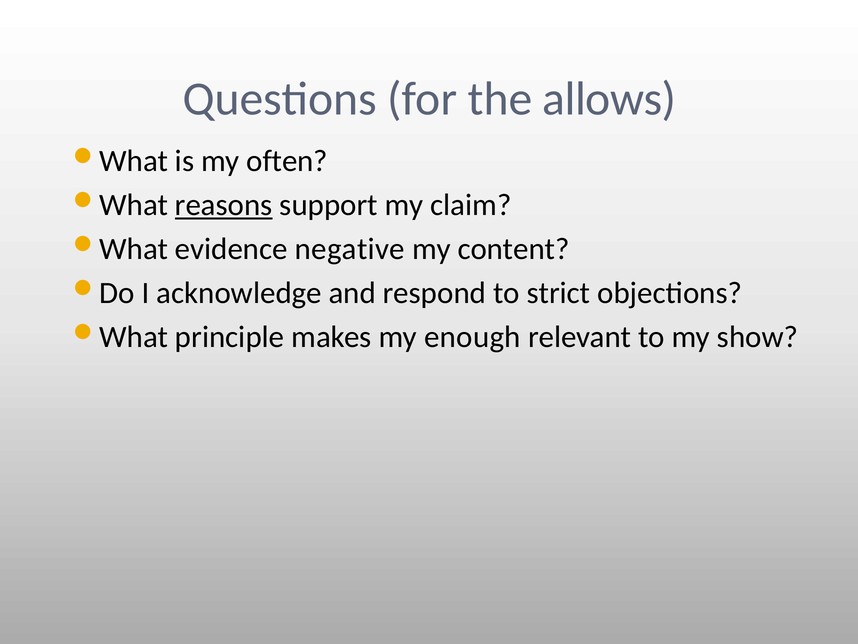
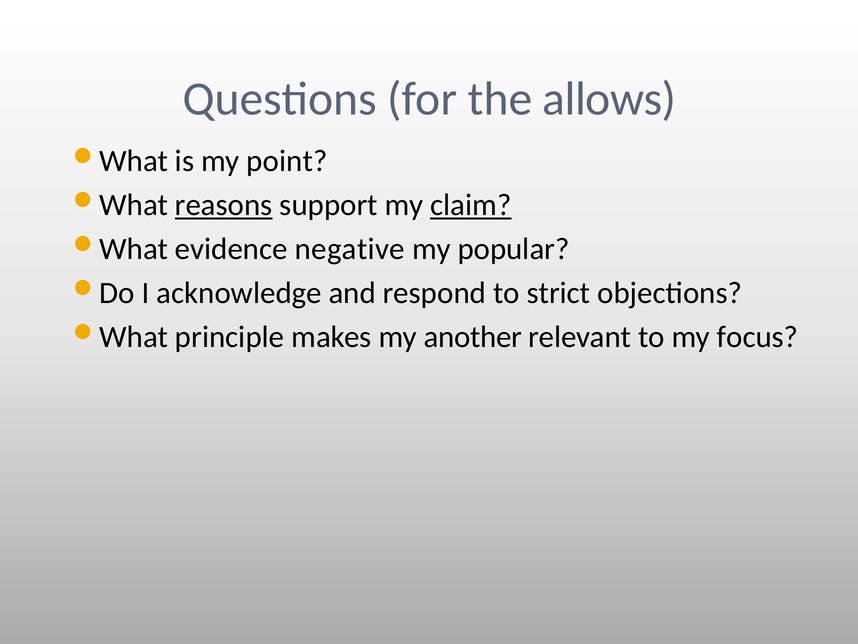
often: often -> point
claim underline: none -> present
content: content -> popular
enough: enough -> another
show: show -> focus
